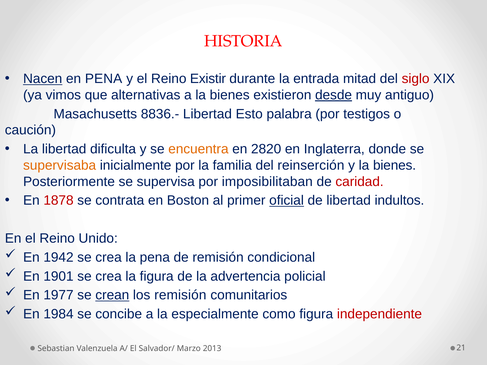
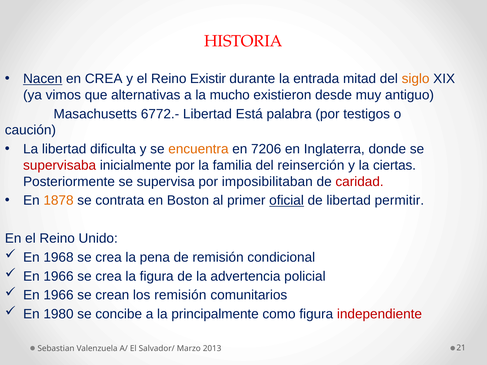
en PENA: PENA -> CREA
siglo colour: red -> orange
a la bienes: bienes -> mucho
desde underline: present -> none
8836.-: 8836.- -> 6772.-
Esto: Esto -> Está
2820: 2820 -> 7206
supervisaba colour: orange -> red
y la bienes: bienes -> ciertas
1878 colour: red -> orange
indultos: indultos -> permitir
1942: 1942 -> 1968
1901 at (58, 276): 1901 -> 1966
1977 at (58, 295): 1977 -> 1966
crean underline: present -> none
1984: 1984 -> 1980
especialmente: especialmente -> principalmente
